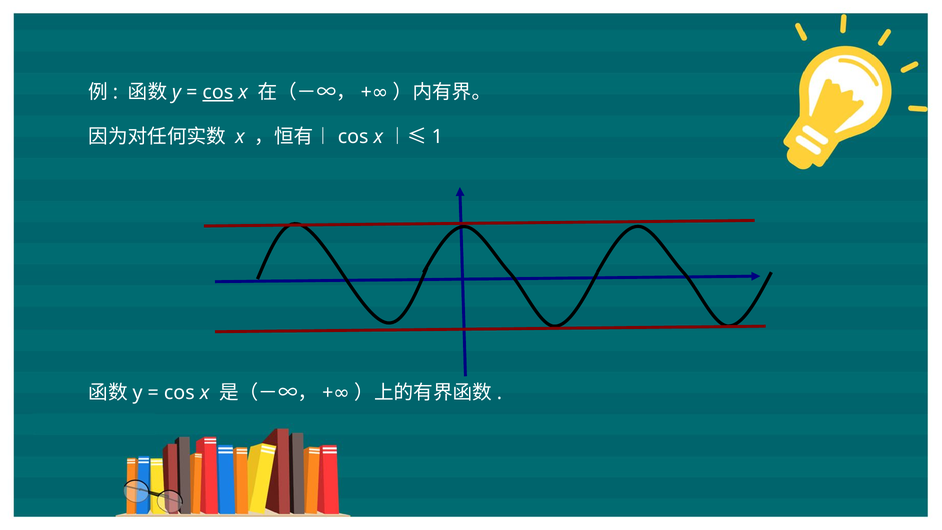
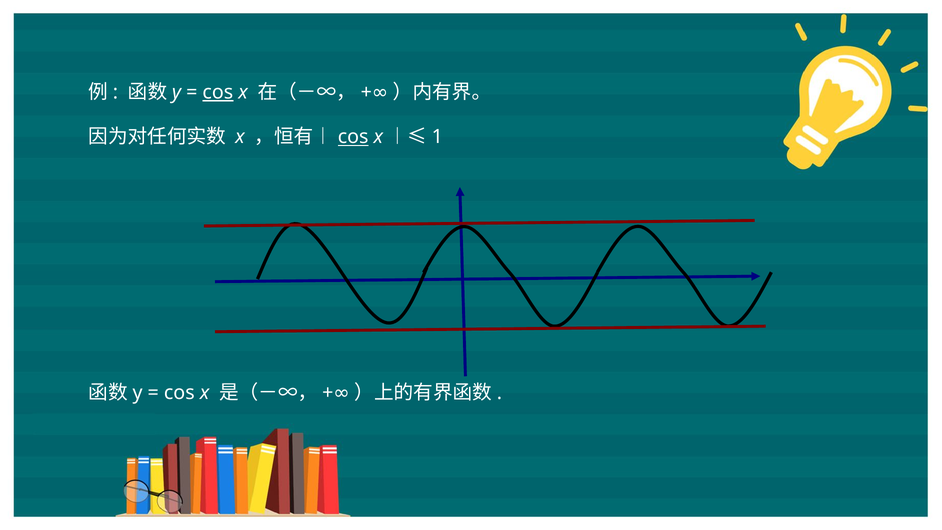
cos at (353, 137) underline: none -> present
